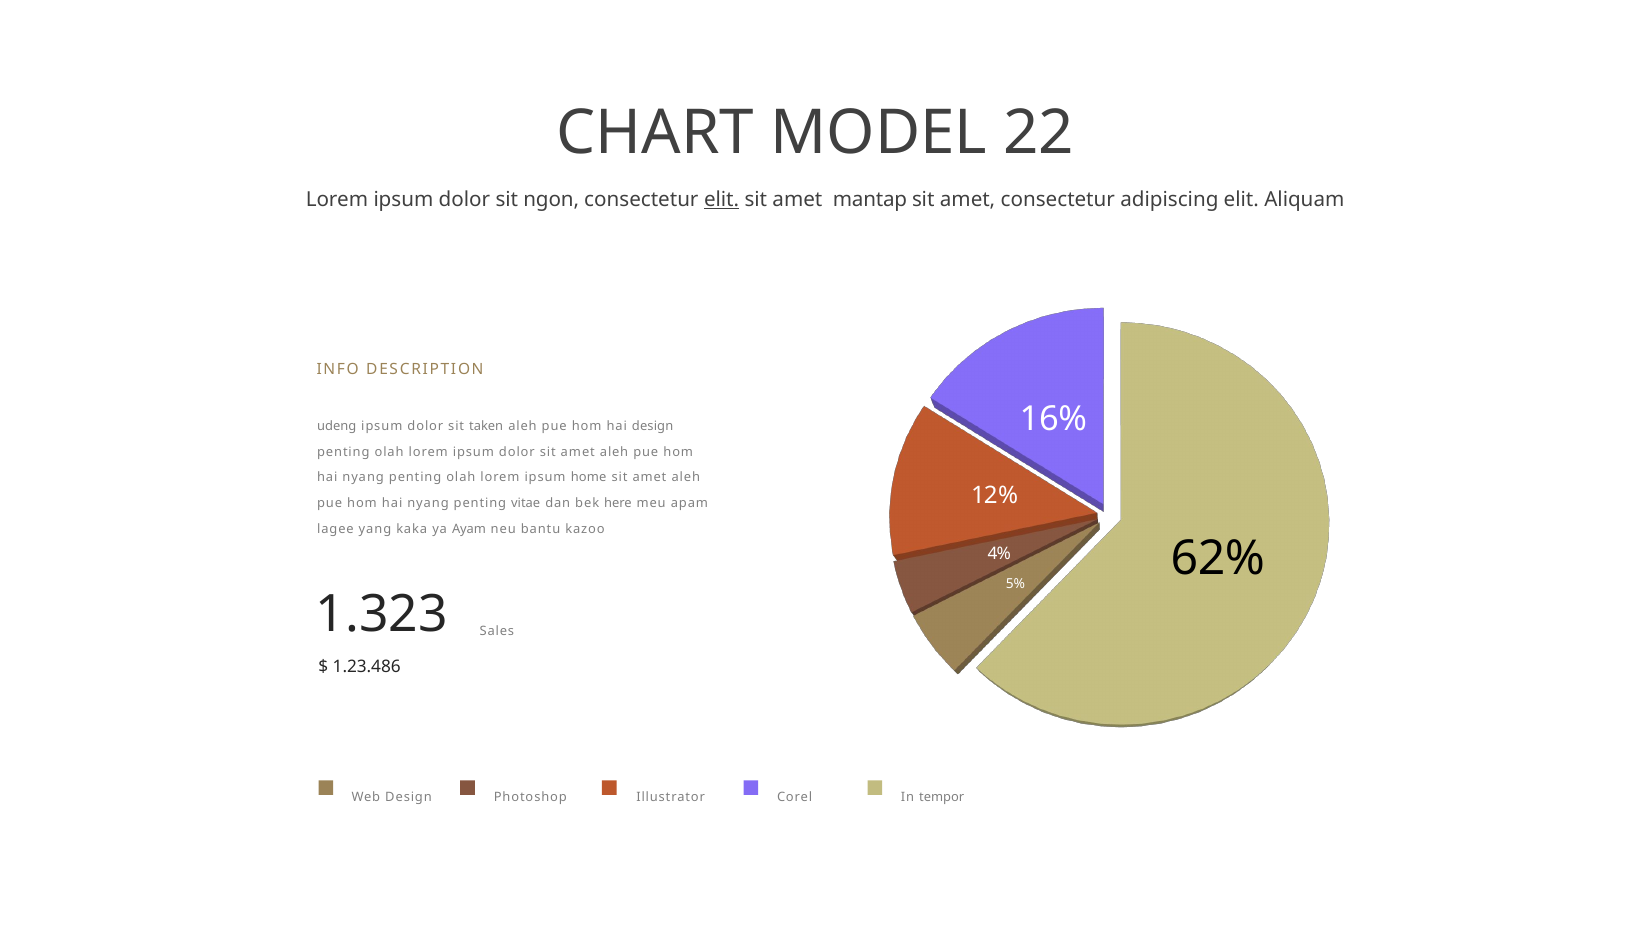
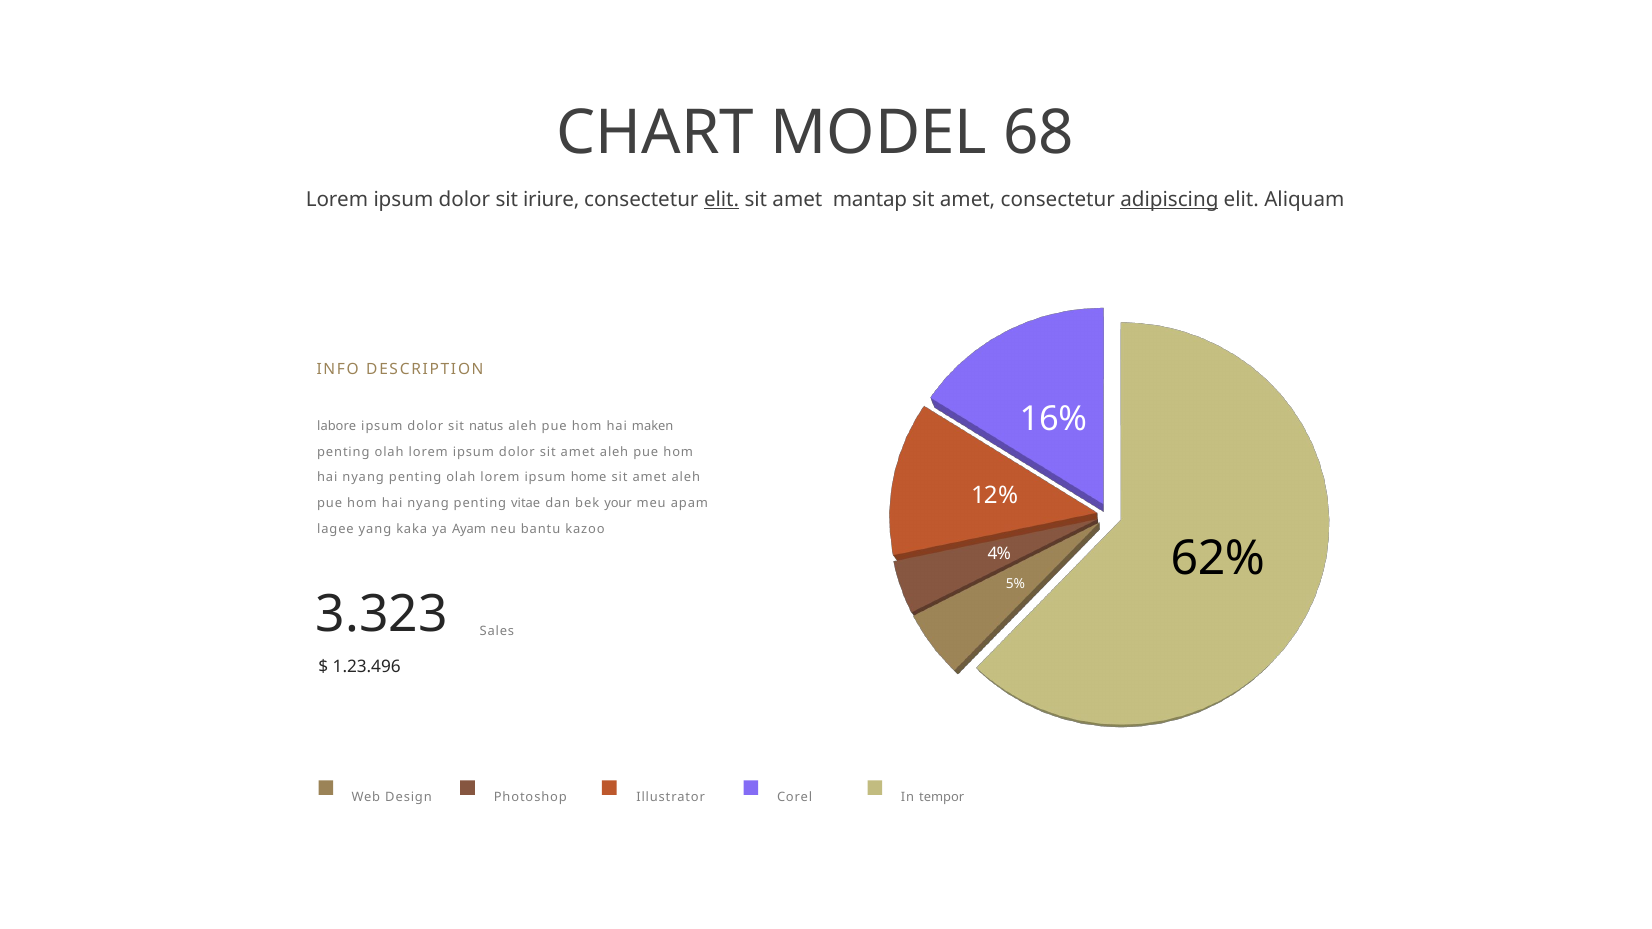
22: 22 -> 68
ngon: ngon -> iriure
adipiscing underline: none -> present
udeng: udeng -> labore
taken: taken -> natus
hai design: design -> maken
here: here -> your
1.323: 1.323 -> 3.323
1.23.486: 1.23.486 -> 1.23.496
